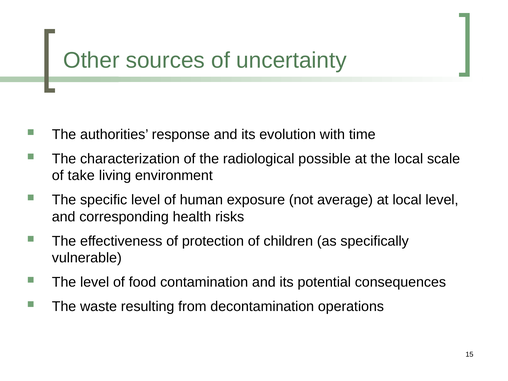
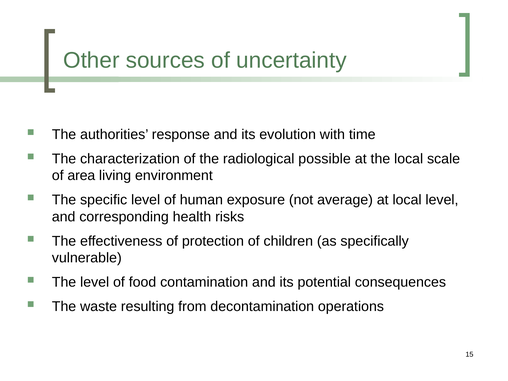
take: take -> area
